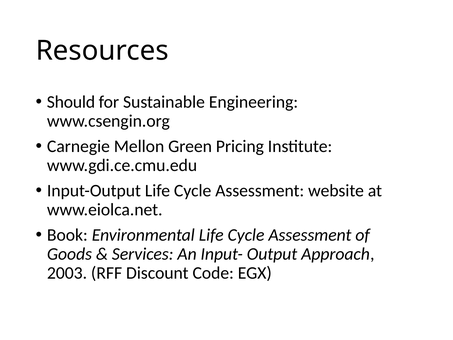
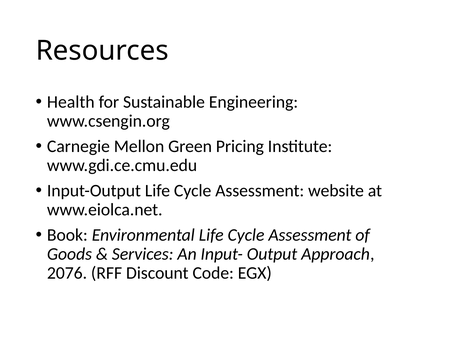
Should: Should -> Health
2003: 2003 -> 2076
